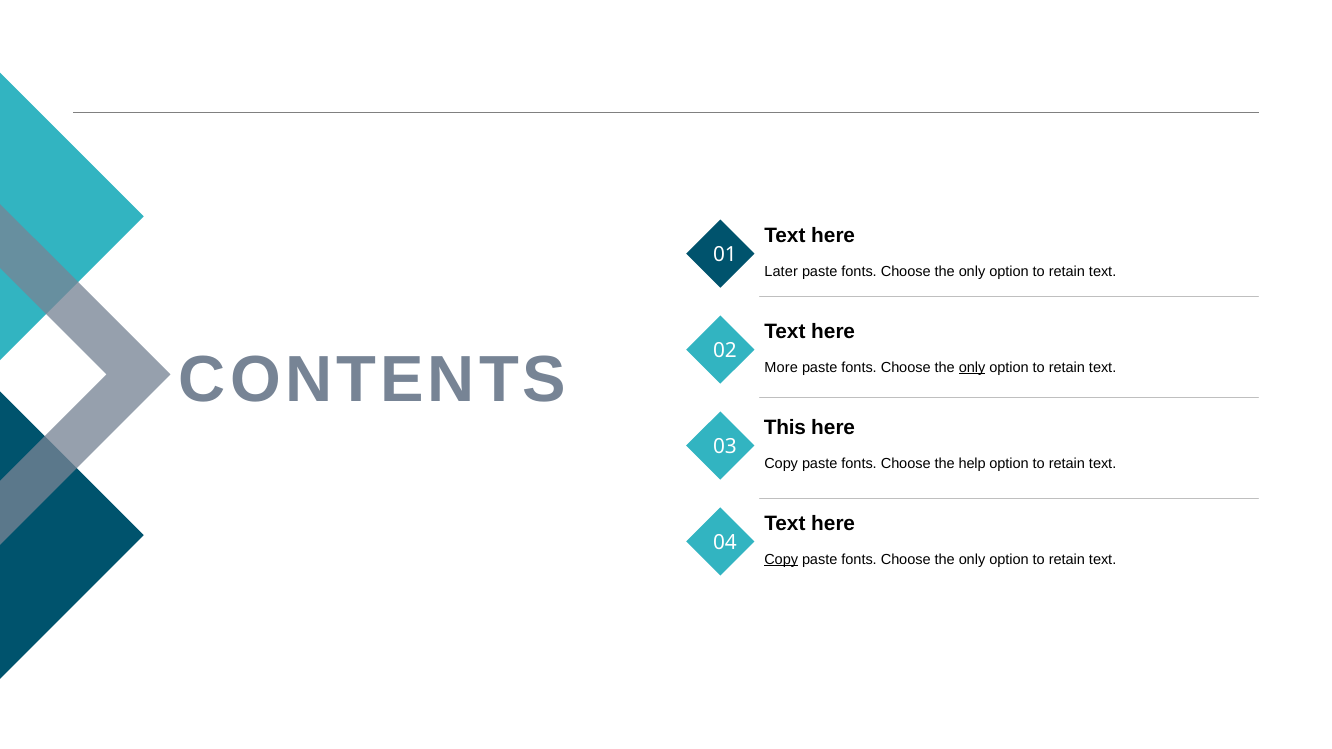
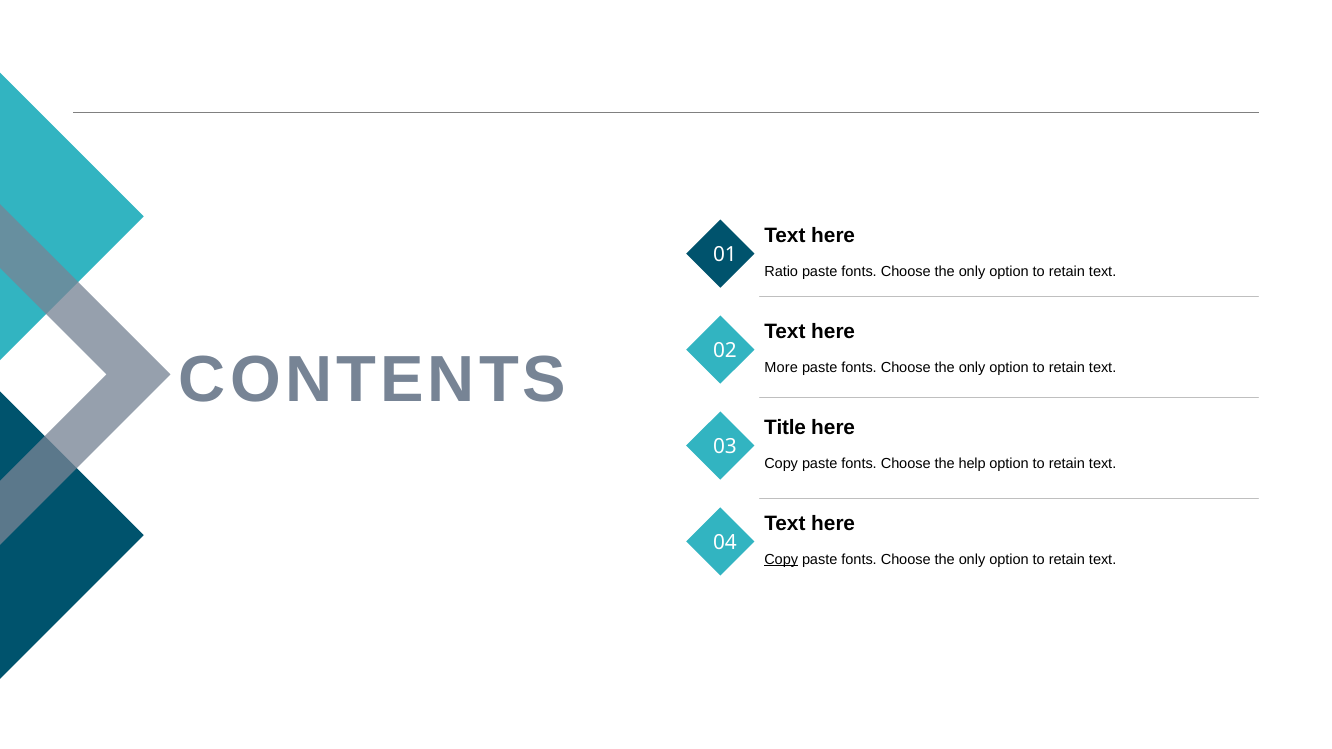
Later: Later -> Ratio
only at (972, 368) underline: present -> none
This: This -> Title
